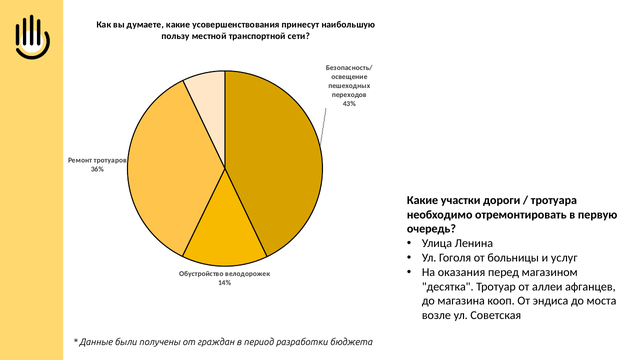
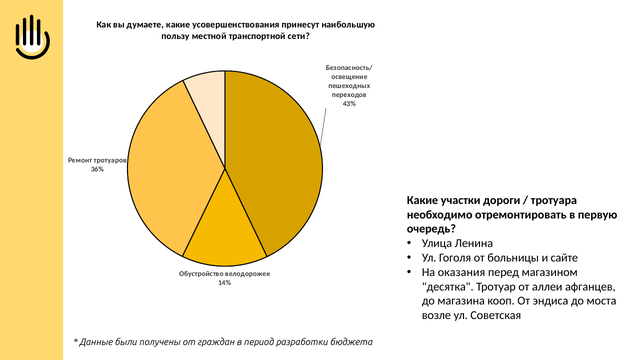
услуг: услуг -> сайте
